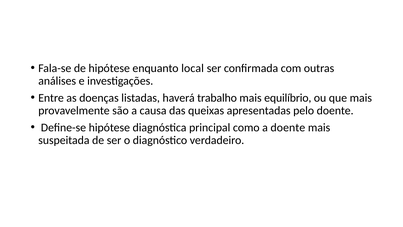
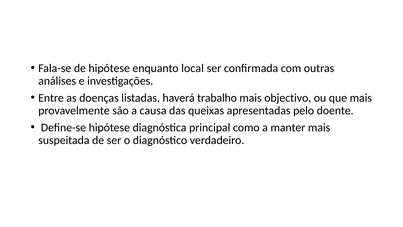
equilíbrio: equilíbrio -> objectivo
a doente: doente -> manter
